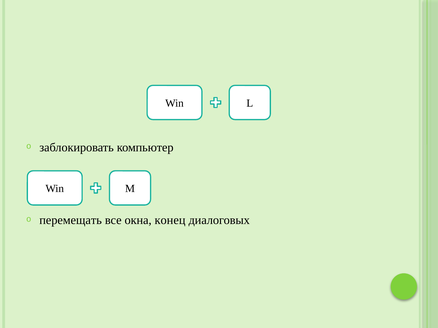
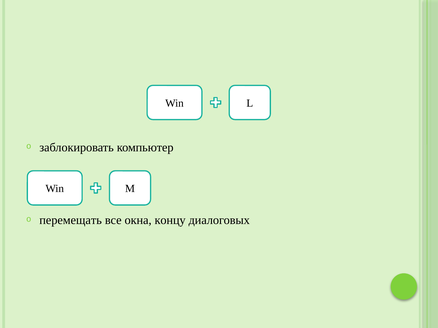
конец: конец -> концу
